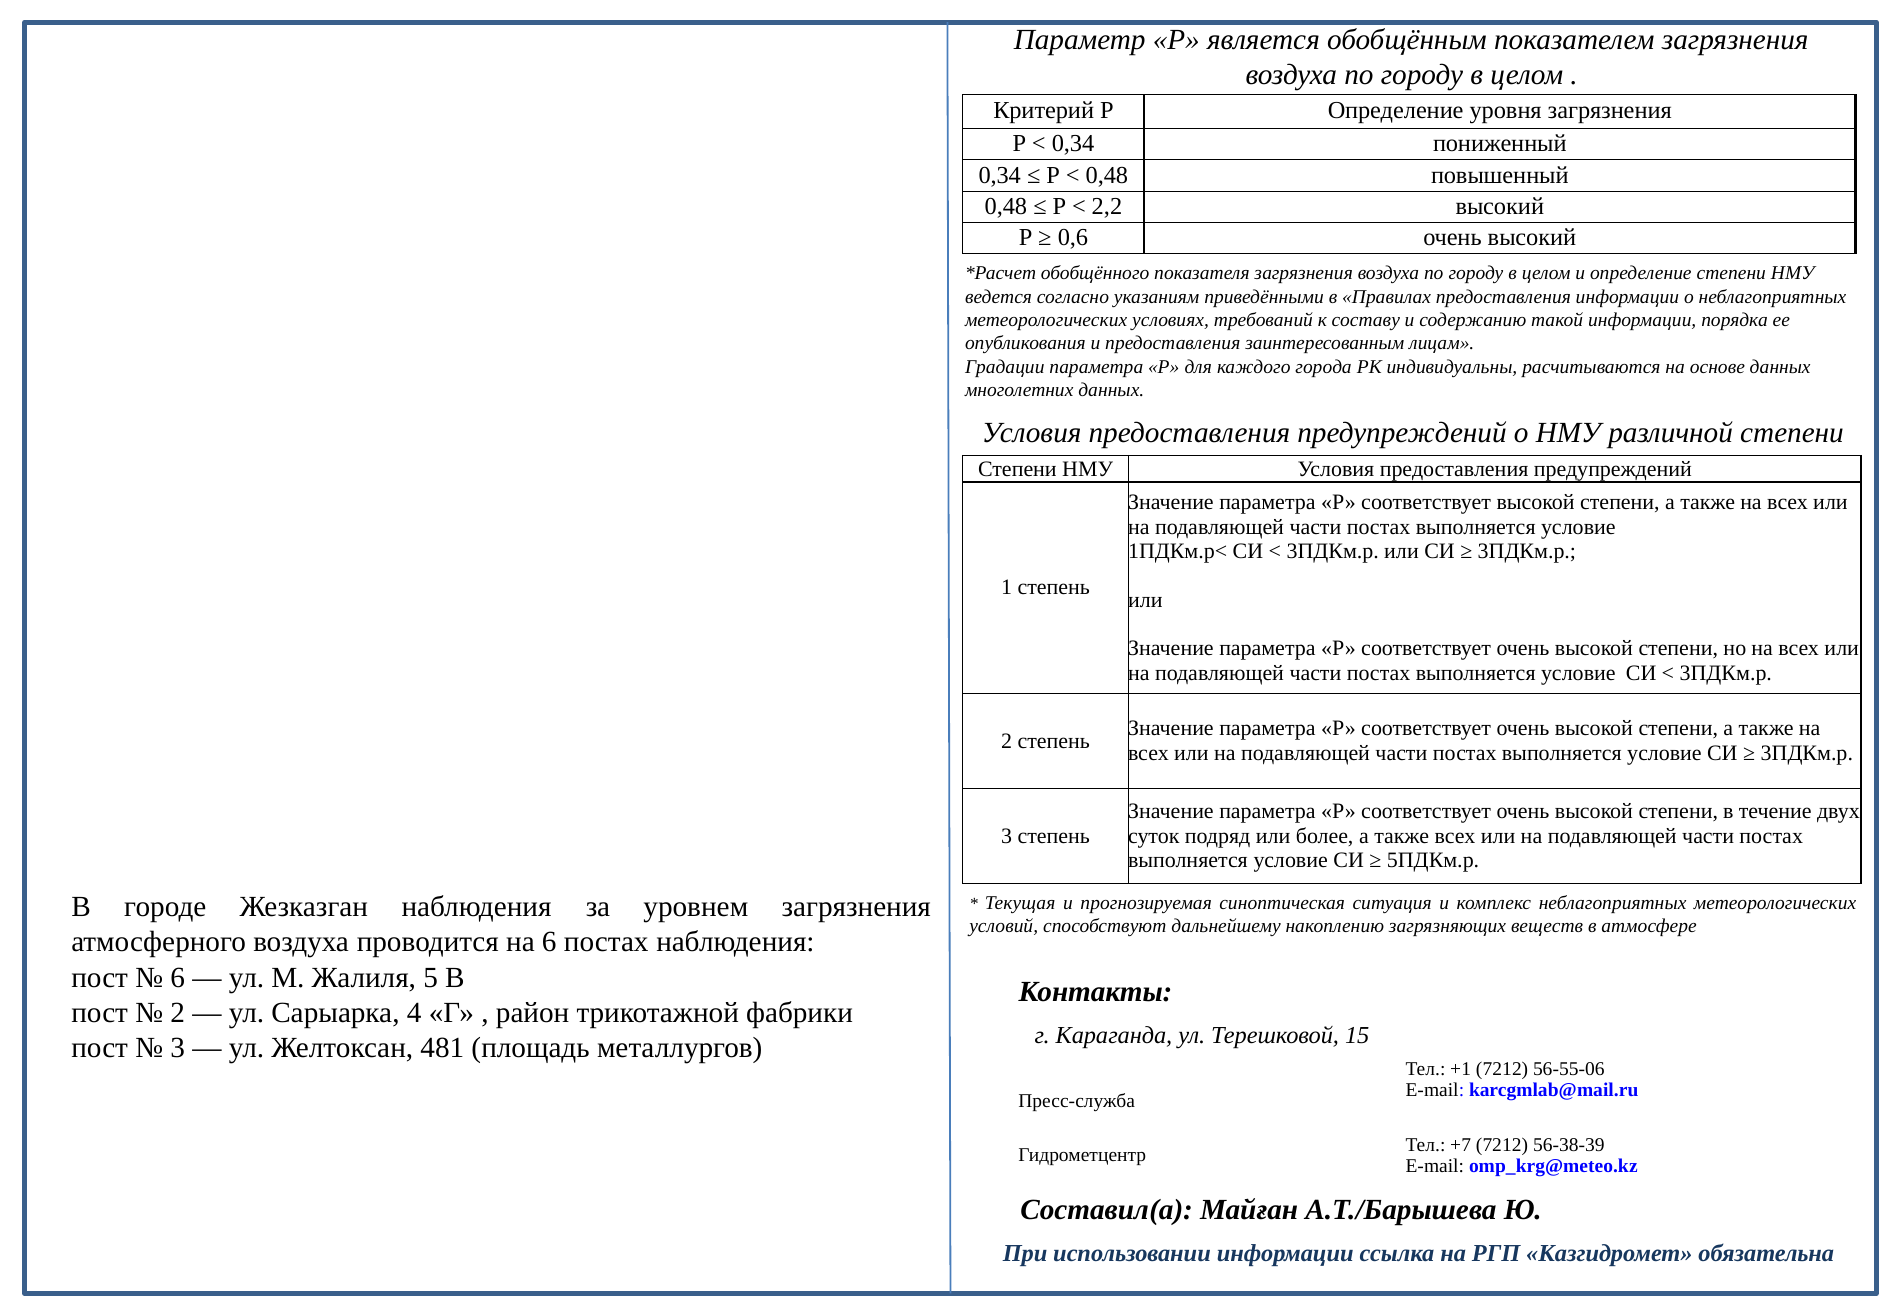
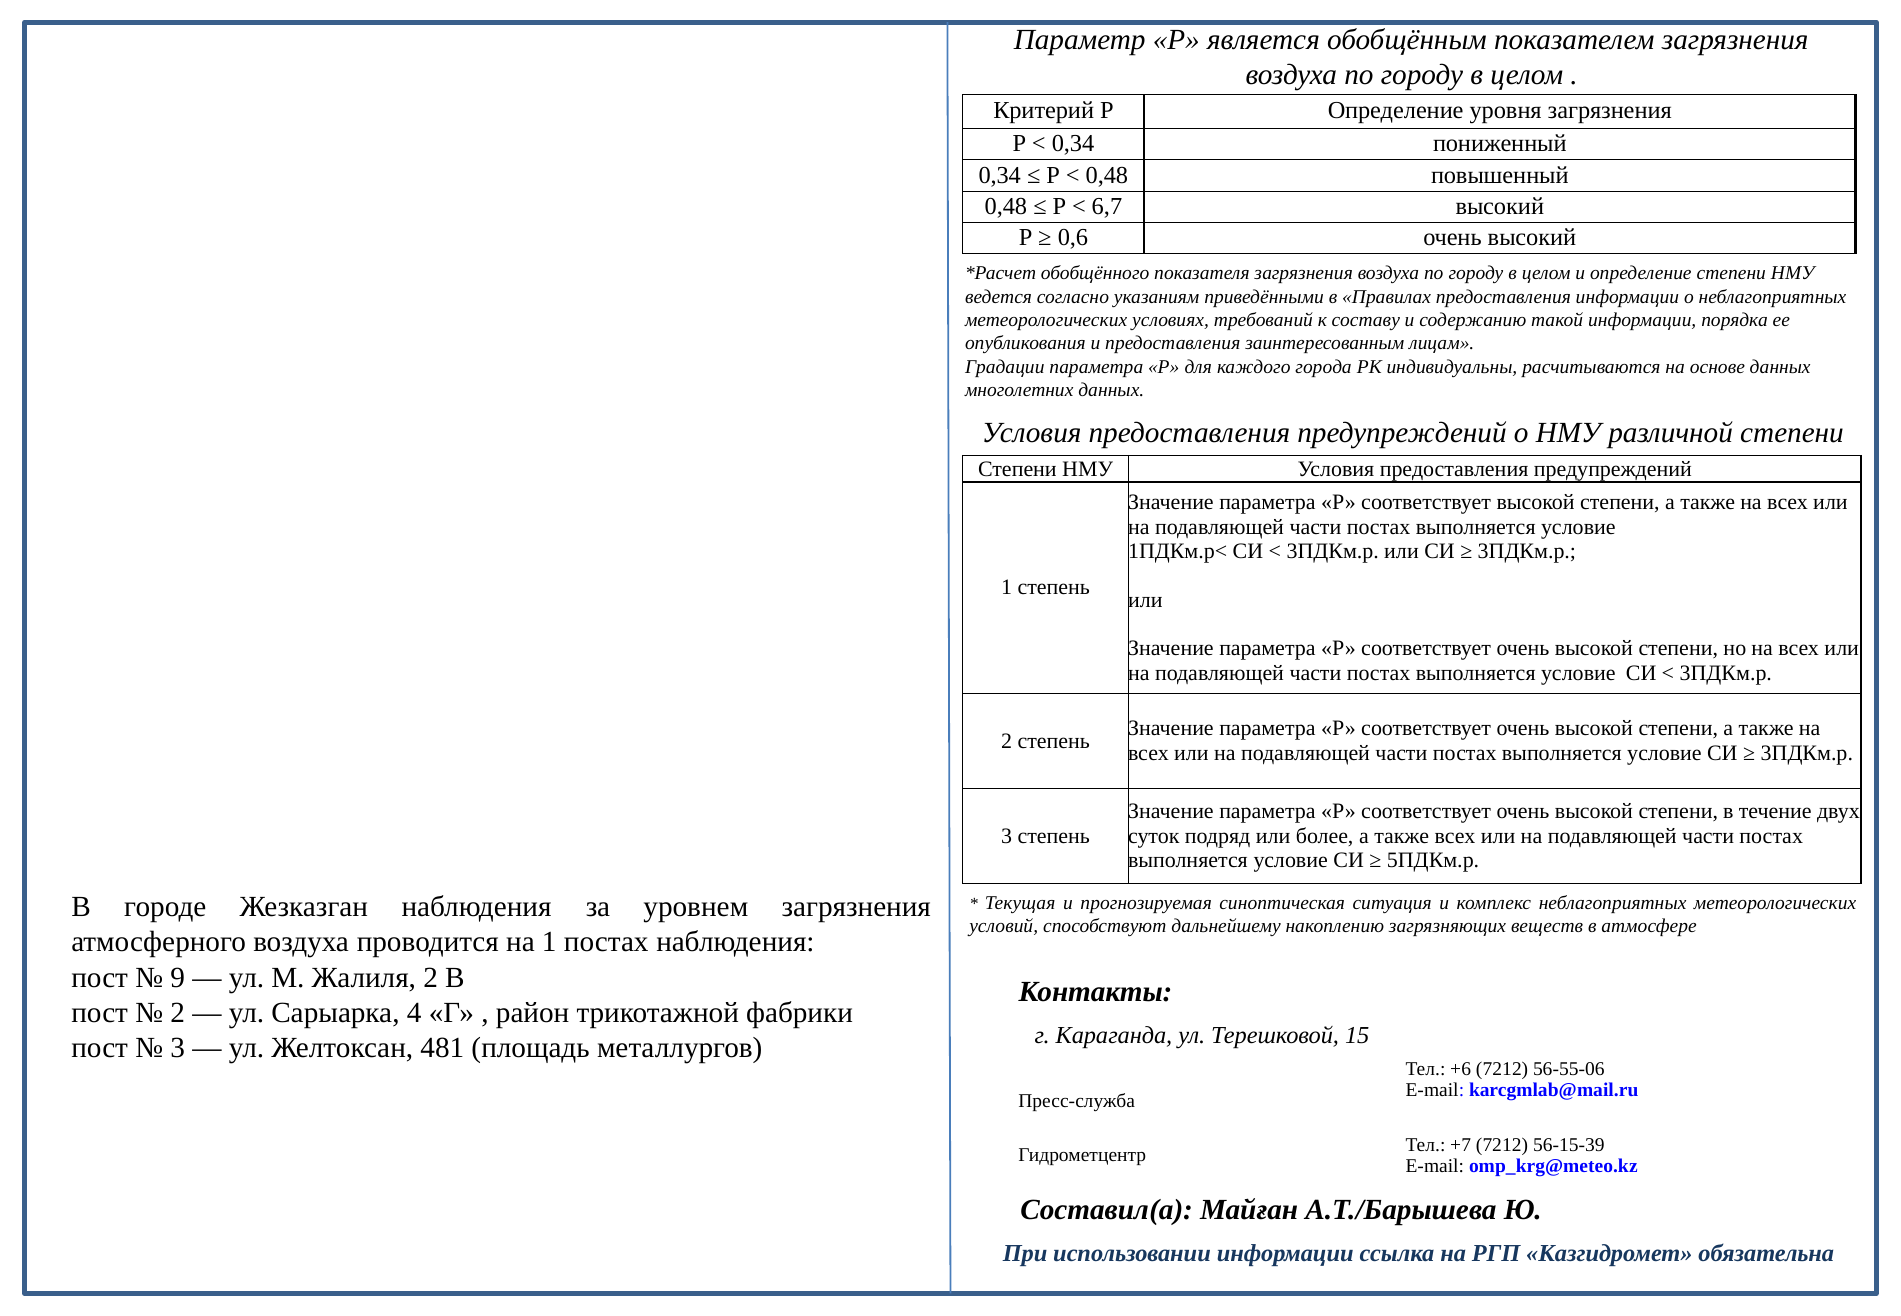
2,2: 2,2 -> 6,7
на 6: 6 -> 1
6 at (178, 977): 6 -> 9
Жалиля 5: 5 -> 2
+1: +1 -> +6
56-38-39: 56-38-39 -> 56-15-39
